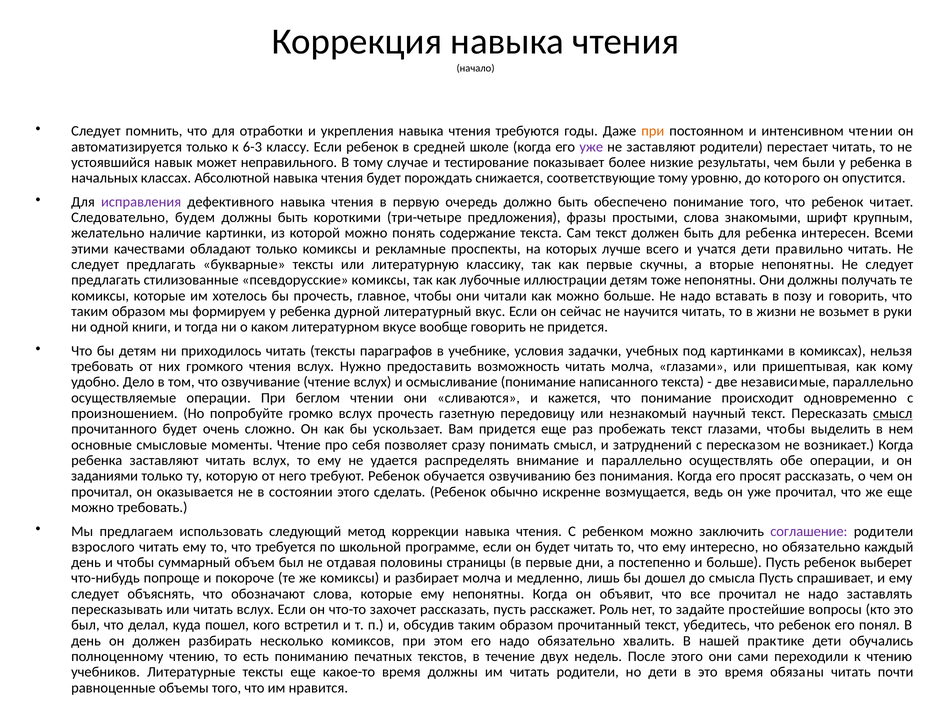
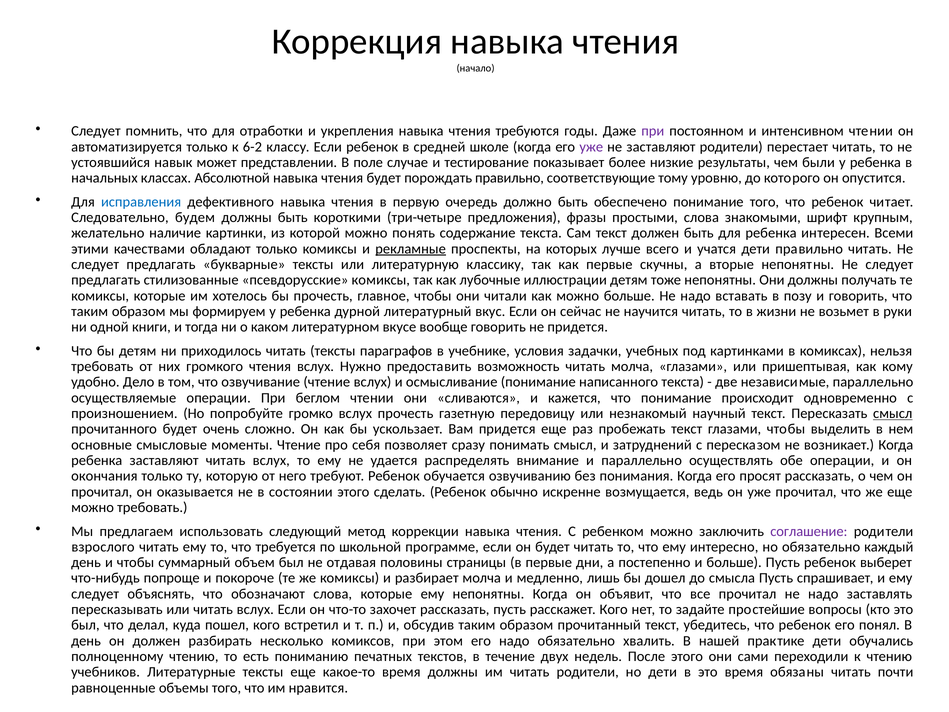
при at (653, 131) colour: orange -> purple
6-3: 6-3 -> 6-2
неправильного: неправильного -> представлении
В тому: тому -> поле
снижается: снижается -> правильно
исправления colour: purple -> blue
рекламные underline: none -> present
заданиями: заданиями -> окончания
расскажет Роль: Роль -> Кого
